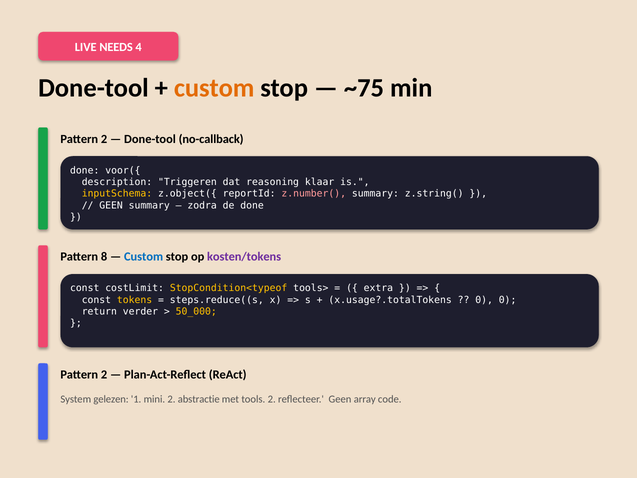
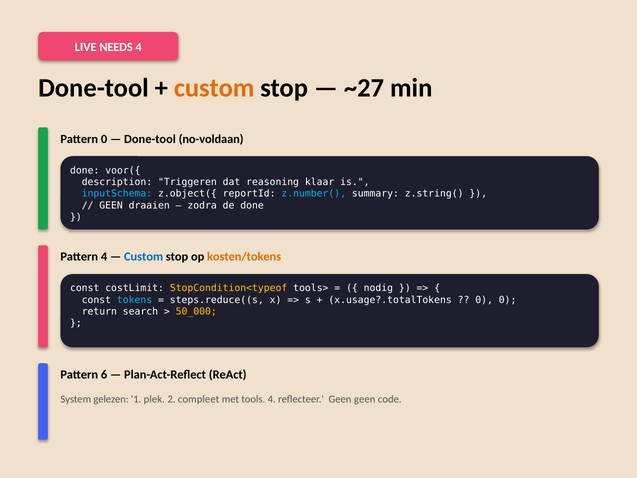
~75: ~75 -> ~27
2 at (104, 139): 2 -> 0
no-callback: no-callback -> no-voldaan
inputSchema colour: yellow -> light blue
z.number( colour: pink -> light blue
GEEN summary: summary -> draaien
Pattern 8: 8 -> 4
kosten/tokens colour: purple -> orange
extra: extra -> nodig
tokens colour: yellow -> light blue
verder: verder -> search
2 at (104, 375): 2 -> 6
mini: mini -> plek
abstractie: abstractie -> compleet
tools 2: 2 -> 4
Geen array: array -> geen
